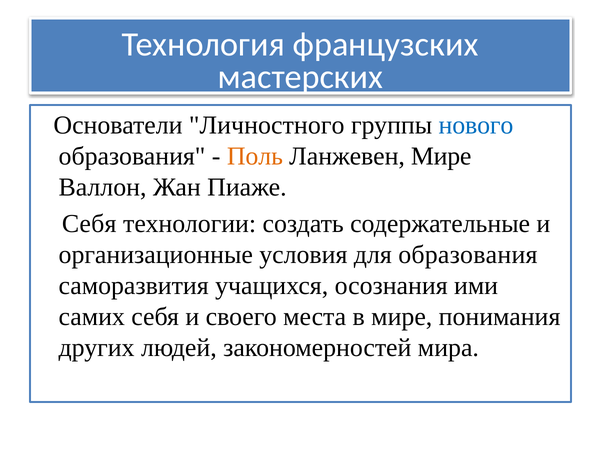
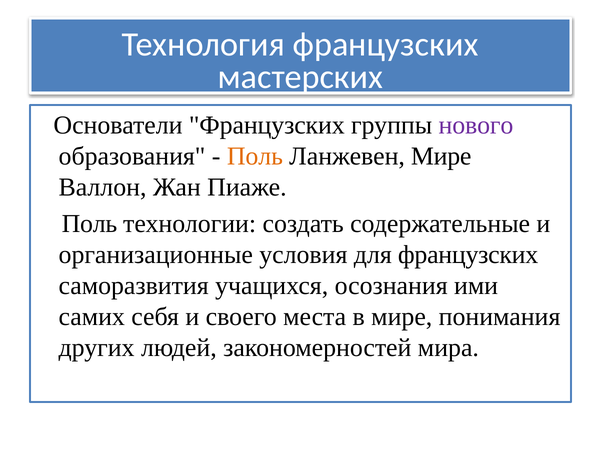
Основатели Личностного: Личностного -> Французских
нового colour: blue -> purple
Себя at (89, 224): Себя -> Поль
для образования: образования -> французских
